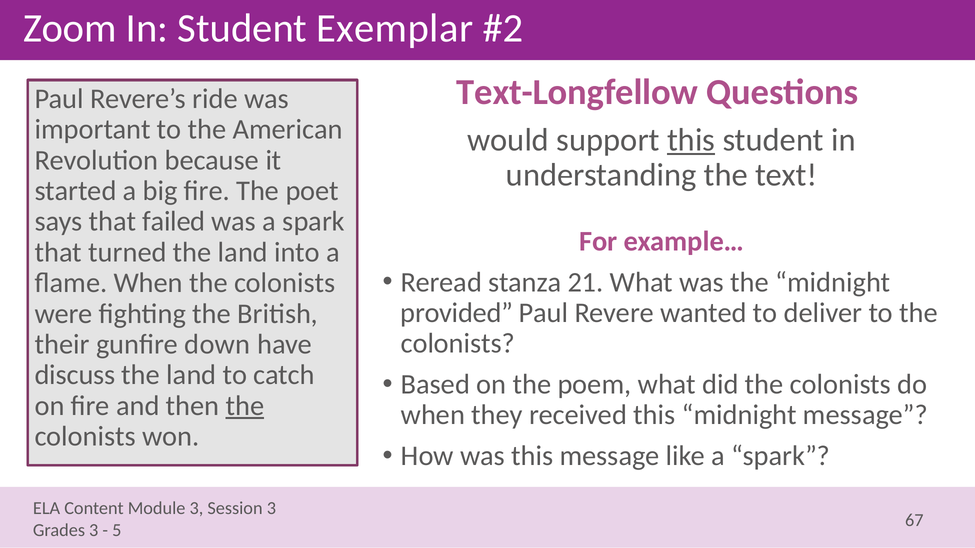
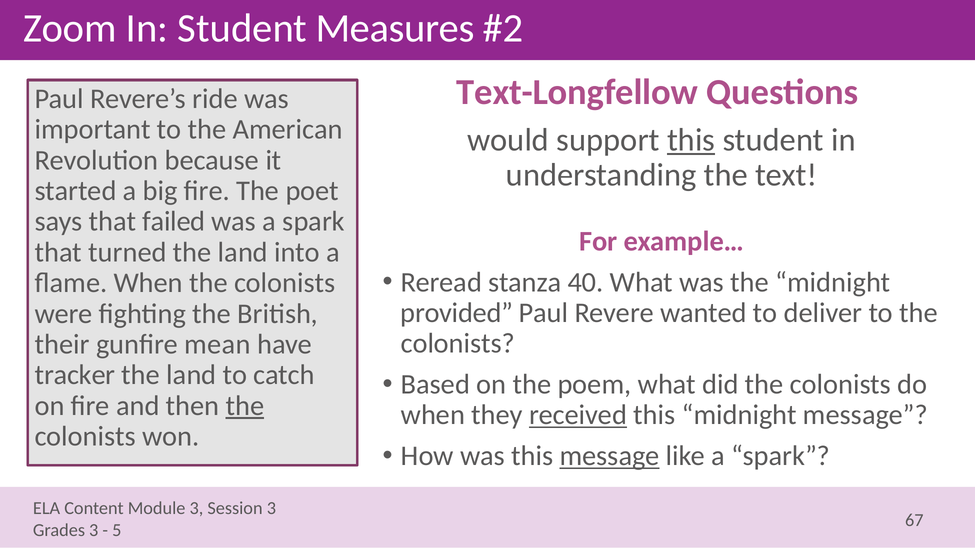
Exemplar: Exemplar -> Measures
21: 21 -> 40
down: down -> mean
discuss: discuss -> tracker
received underline: none -> present
message at (610, 456) underline: none -> present
